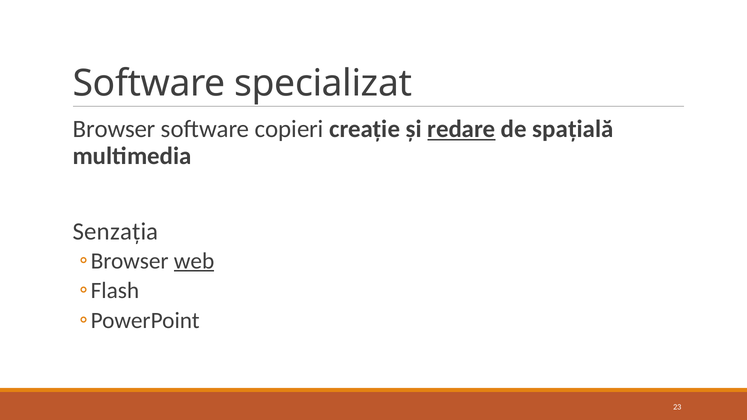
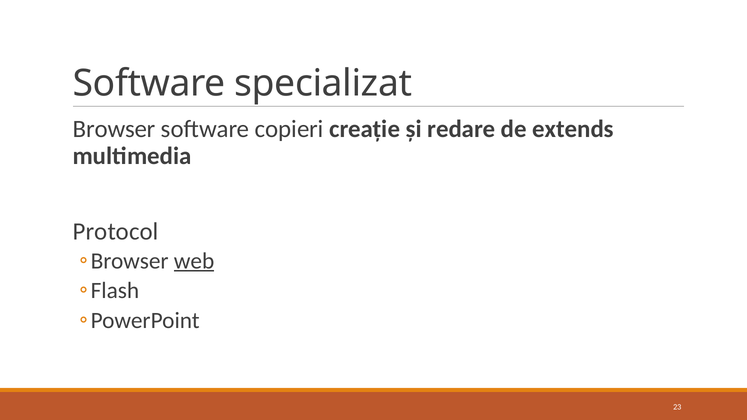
redare underline: present -> none
spațială: spațială -> extends
Senzația: Senzația -> Protocol
